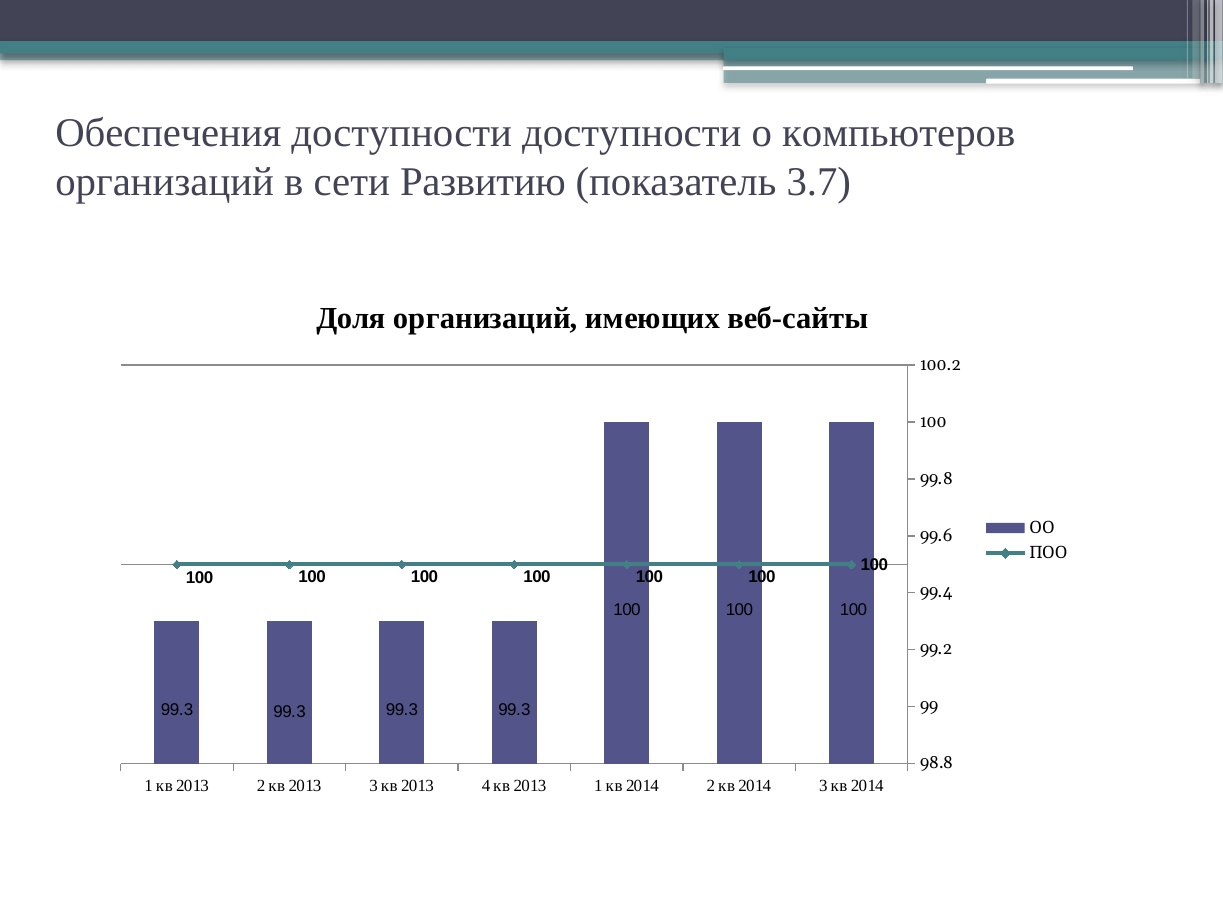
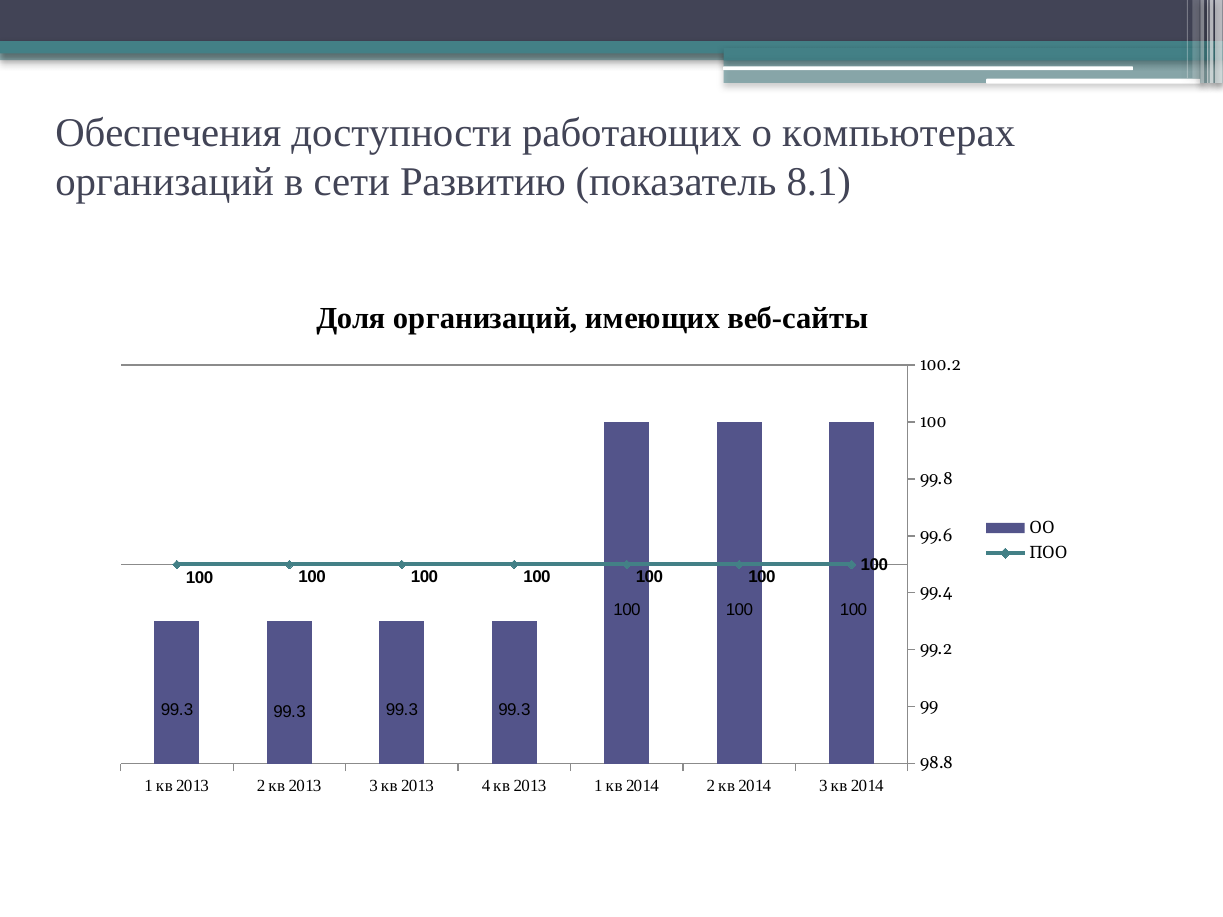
доступности доступности: доступности -> работающих
компьютеров: компьютеров -> компьютерах
3.7: 3.7 -> 8.1
